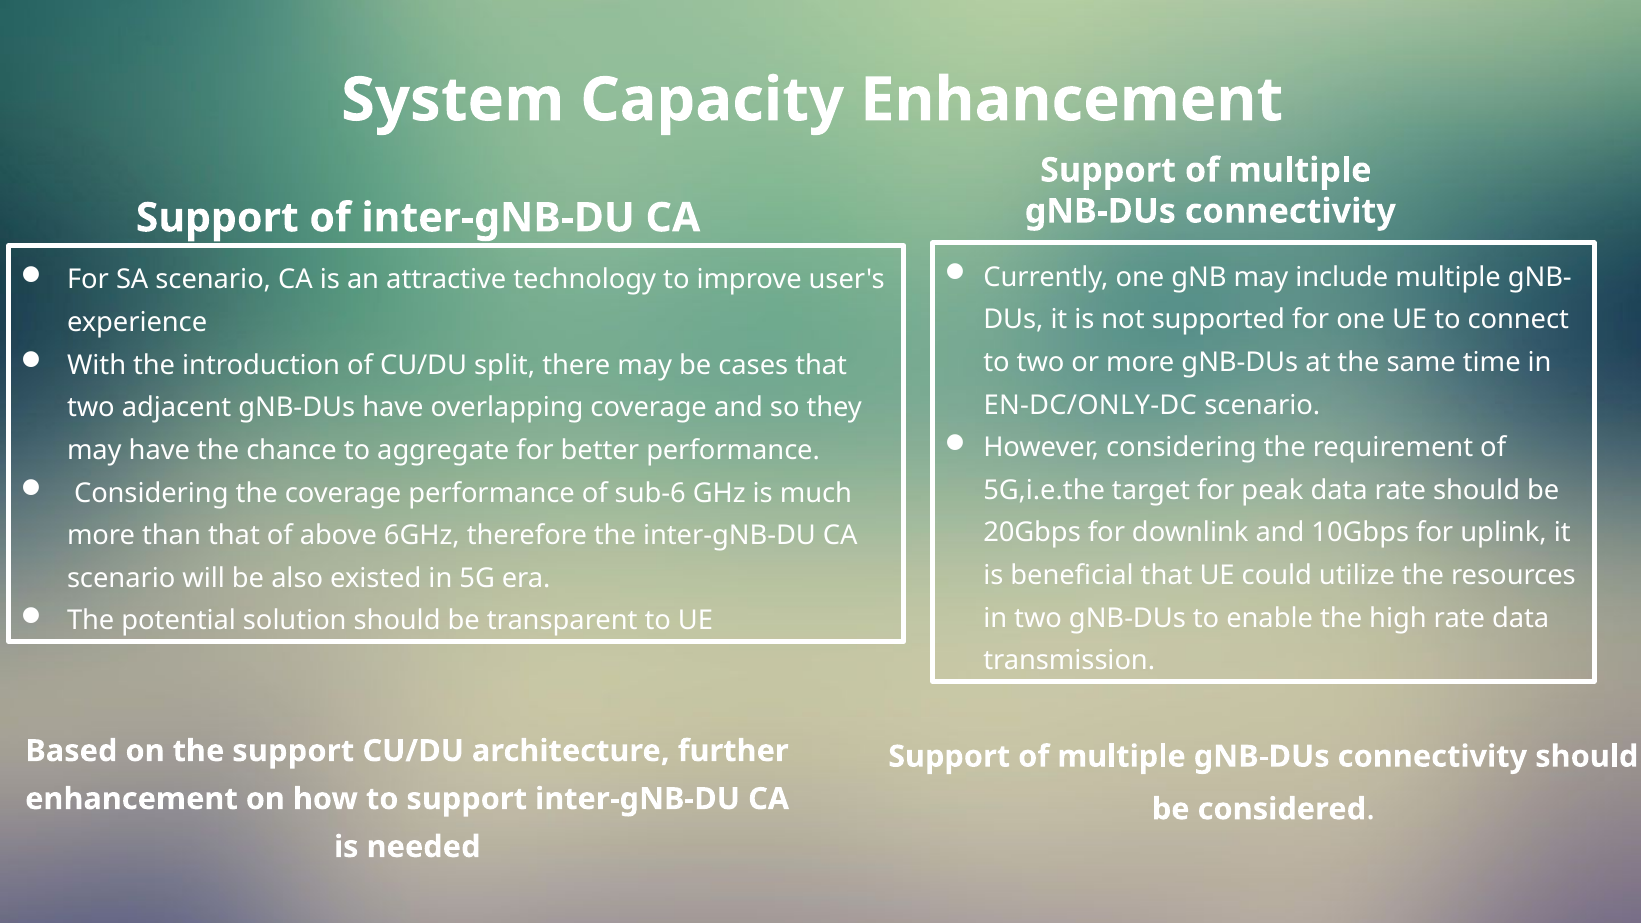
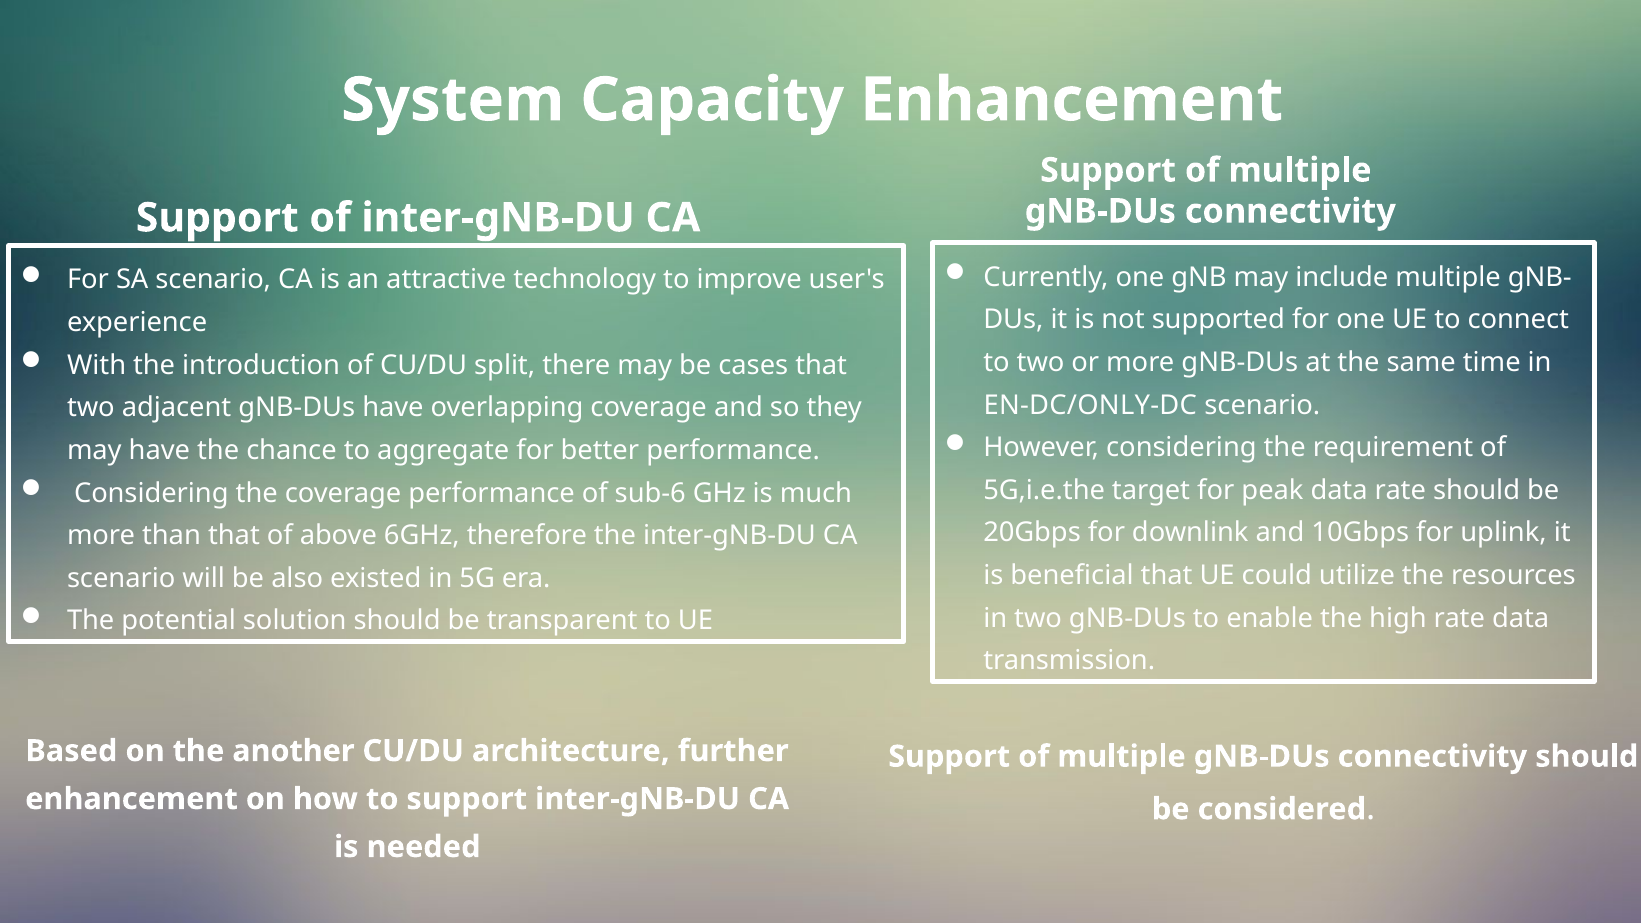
the support: support -> another
